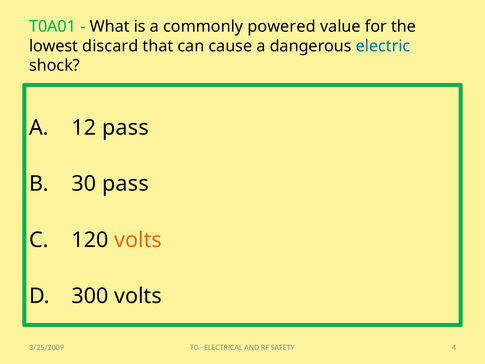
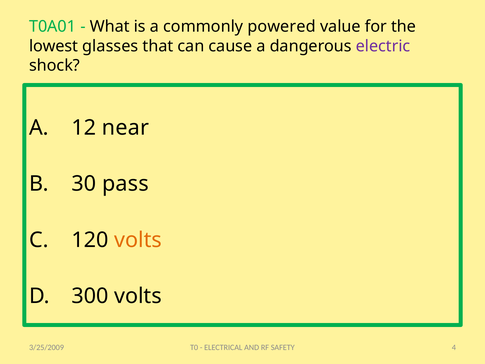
discard: discard -> glasses
electric colour: blue -> purple
12 pass: pass -> near
